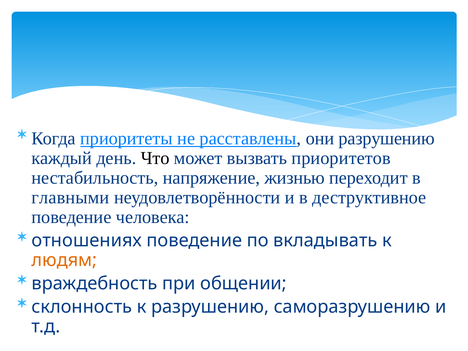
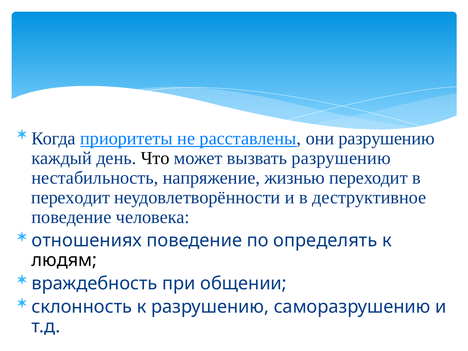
вызвать приоритетов: приоритетов -> разрушению
главными at (70, 197): главными -> переходит
вкладывать: вкладывать -> определять
людям colour: orange -> black
